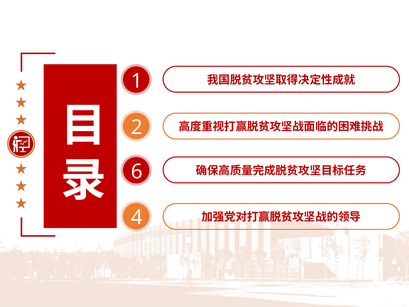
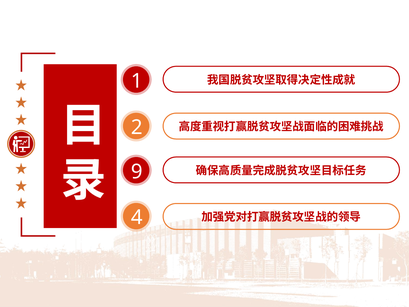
6: 6 -> 9
